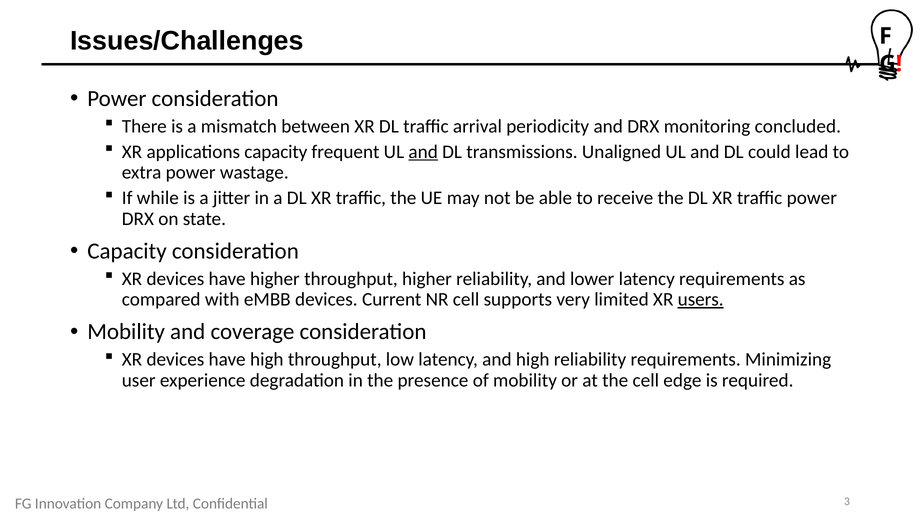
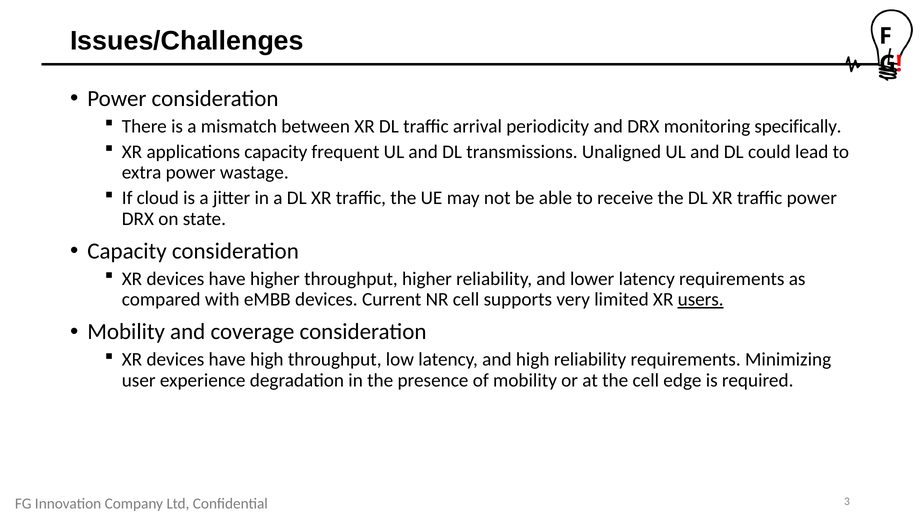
concluded: concluded -> specifically
and at (423, 152) underline: present -> none
while: while -> cloud
